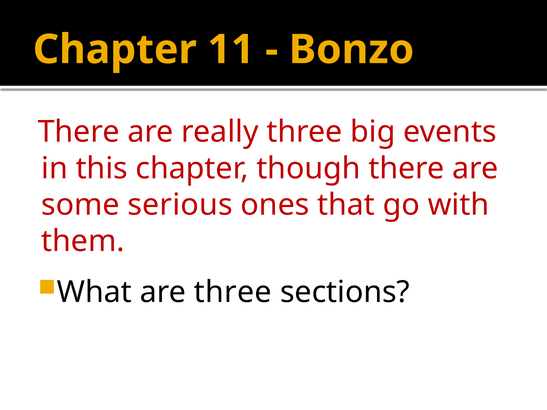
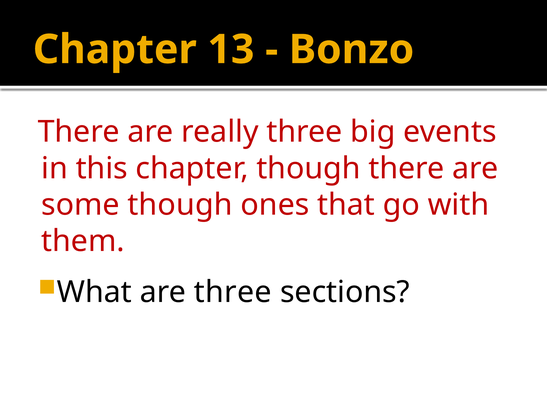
11: 11 -> 13
some serious: serious -> though
